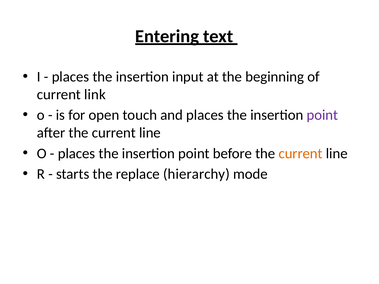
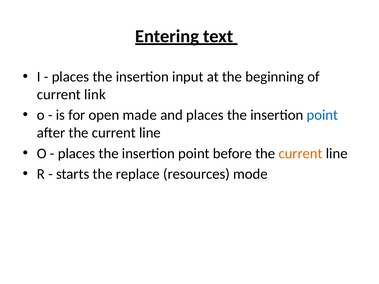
touch: touch -> made
point at (322, 115) colour: purple -> blue
hierarchy: hierarchy -> resources
